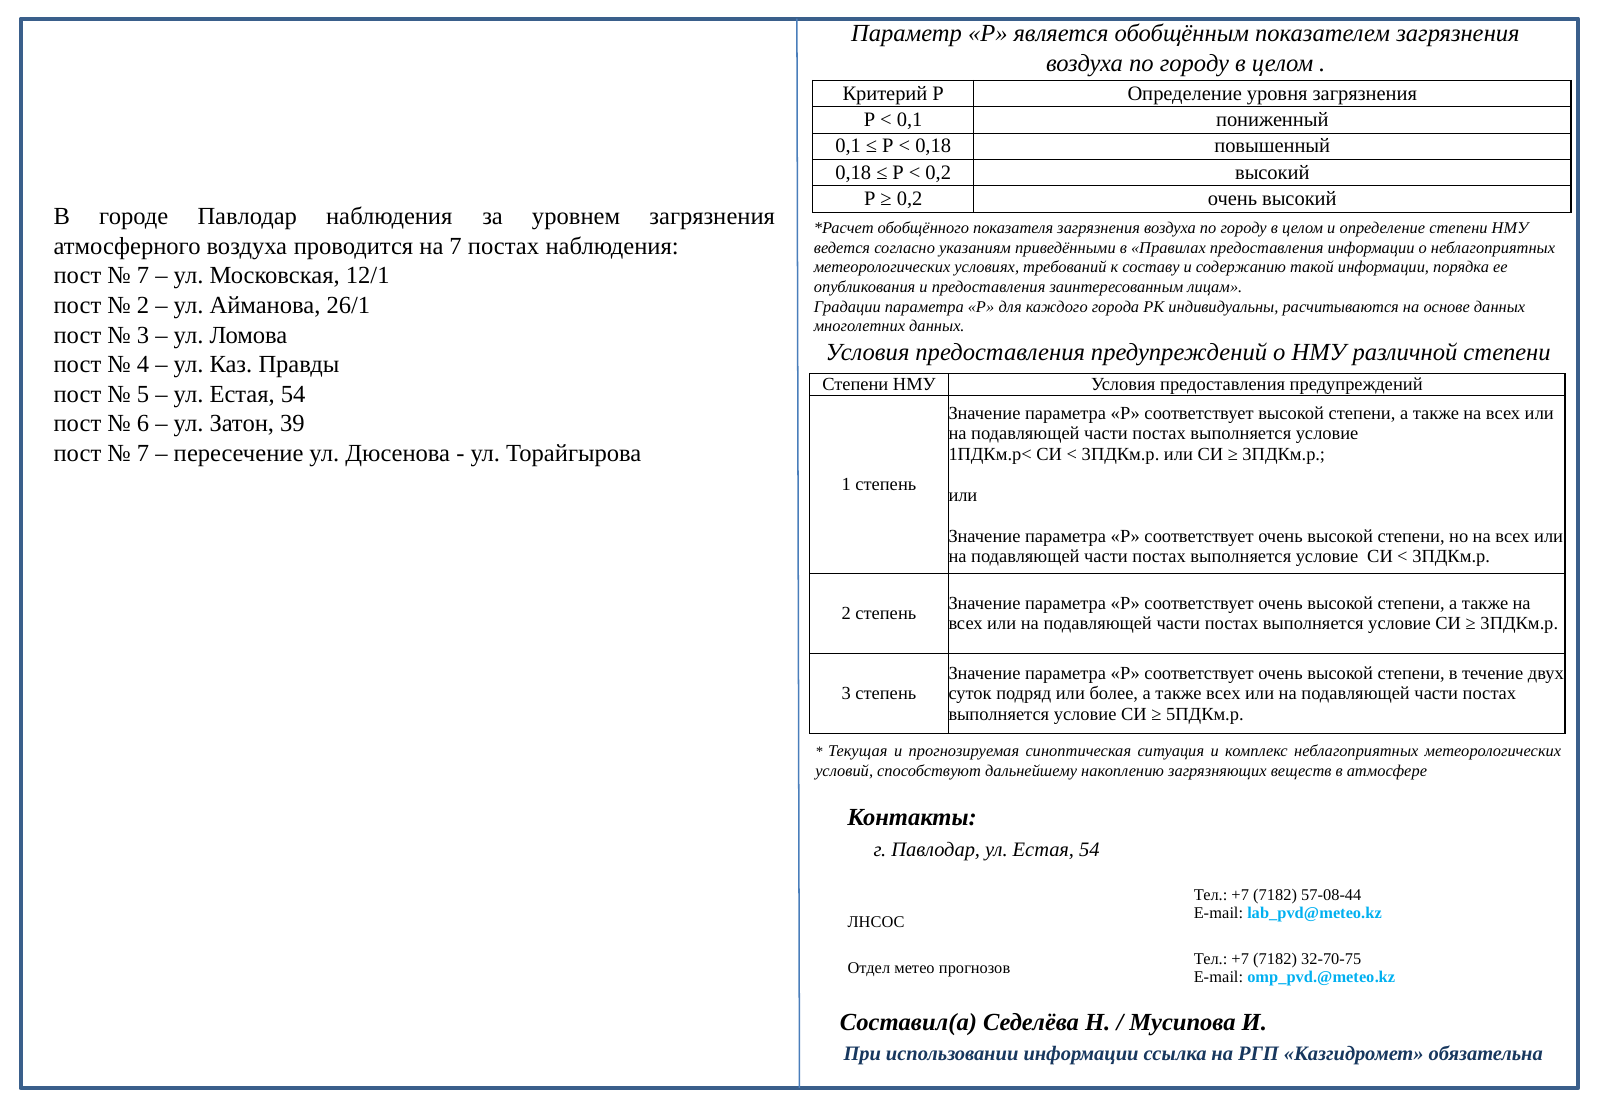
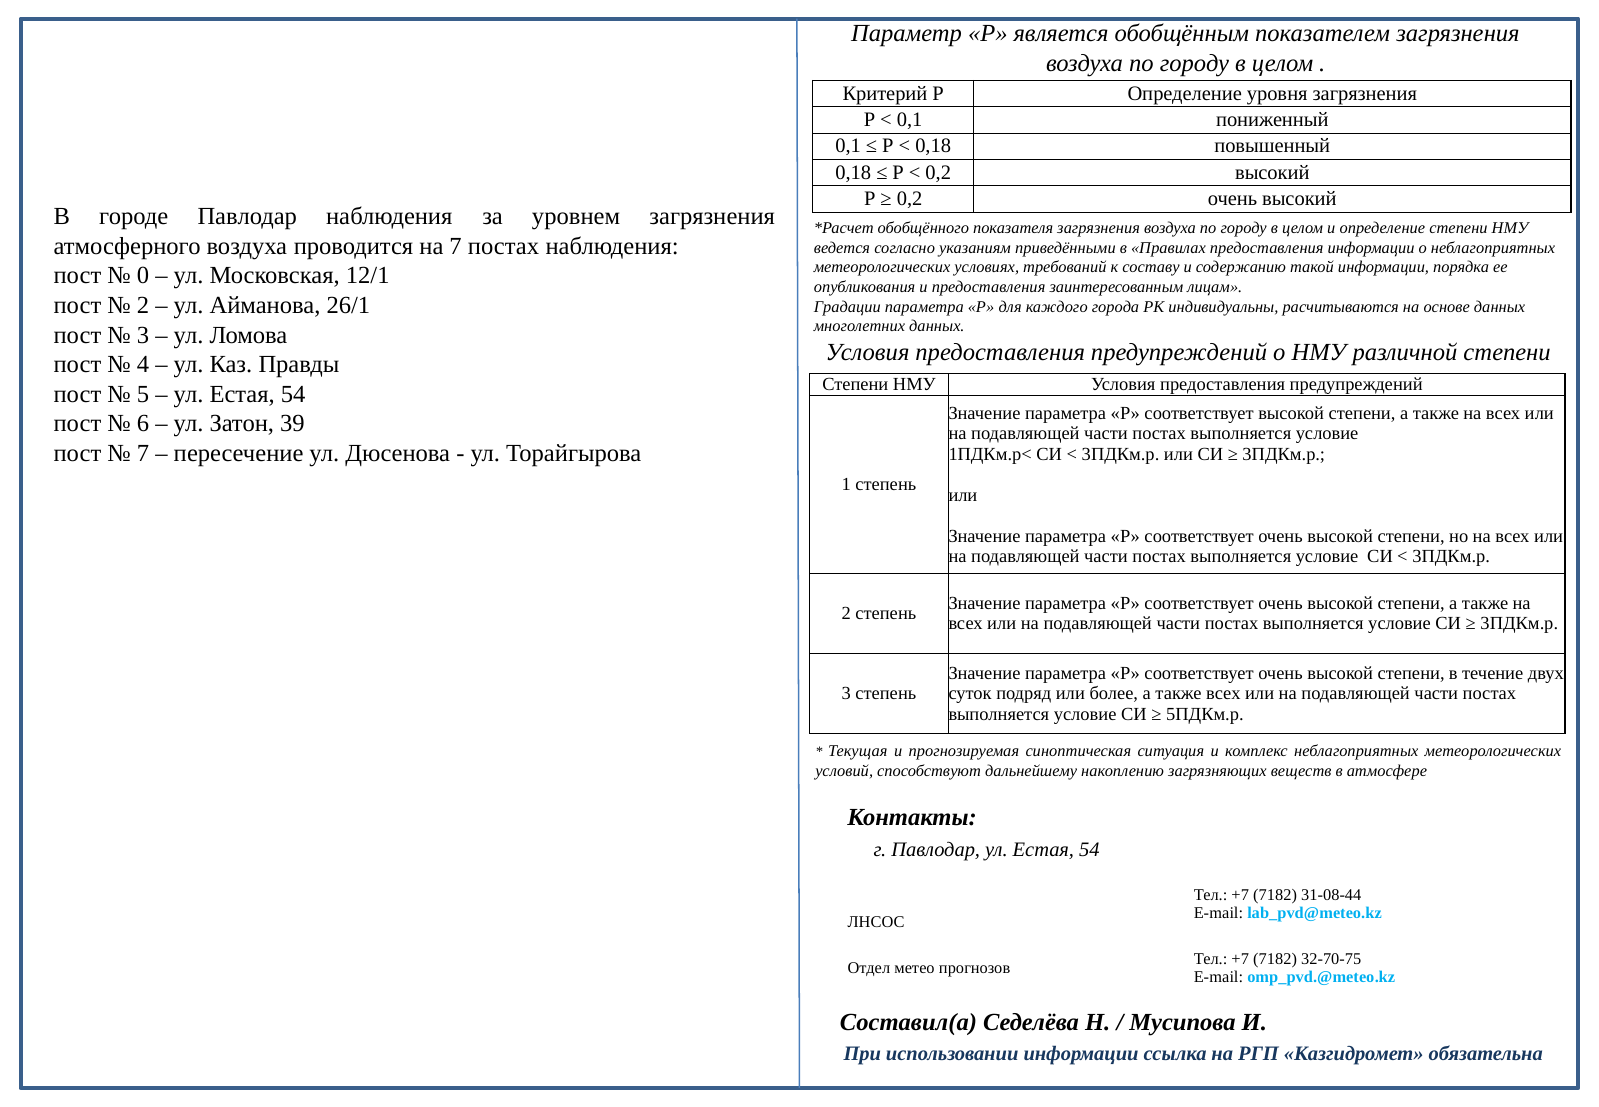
7 at (143, 276): 7 -> 0
57-08-44: 57-08-44 -> 31-08-44
